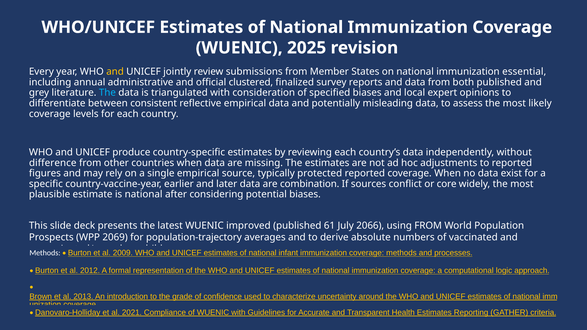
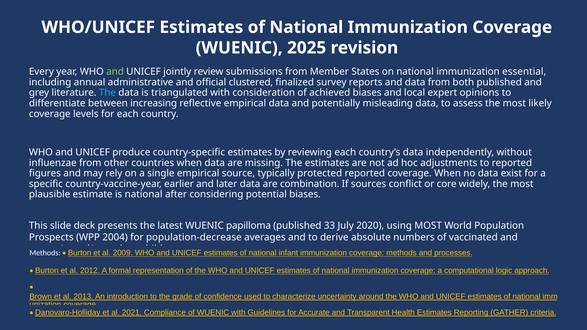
and at (115, 72) colour: yellow -> light green
specified: specified -> achieved
consistent: consistent -> increasing
difference: difference -> influenzae
improved: improved -> papilloma
61: 61 -> 33
2066: 2066 -> 2020
using FROM: FROM -> MOST
2069: 2069 -> 2004
population-trajectory: population-trajectory -> population-decrease
